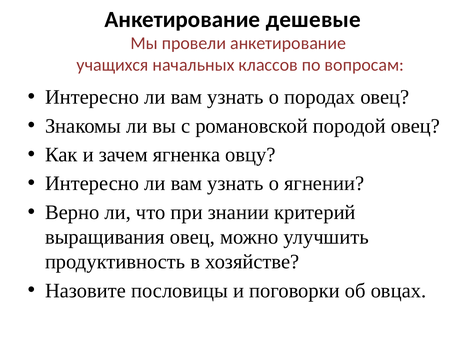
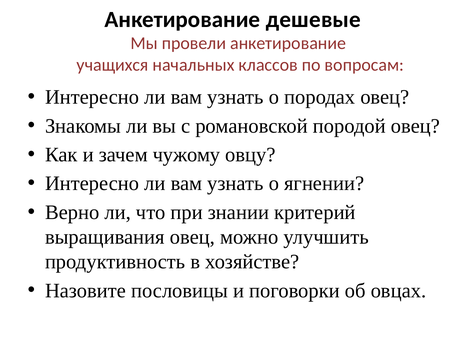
ягненка: ягненка -> чужому
